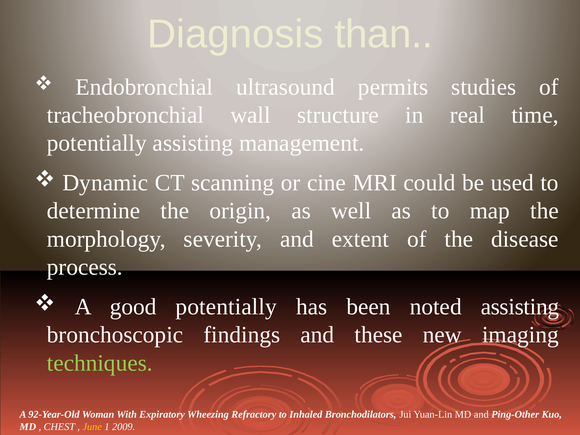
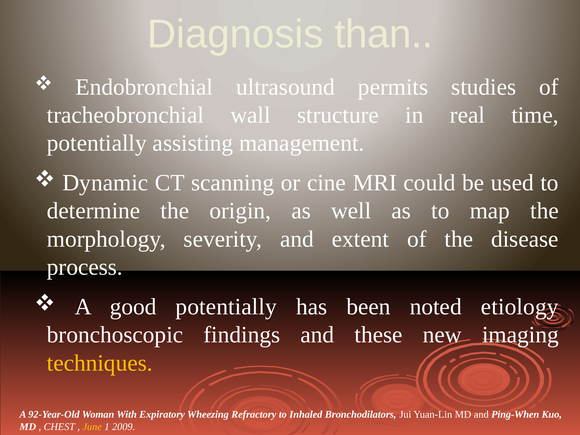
noted assisting: assisting -> etiology
techniques colour: light green -> yellow
Ping-Other: Ping-Other -> Ping-When
